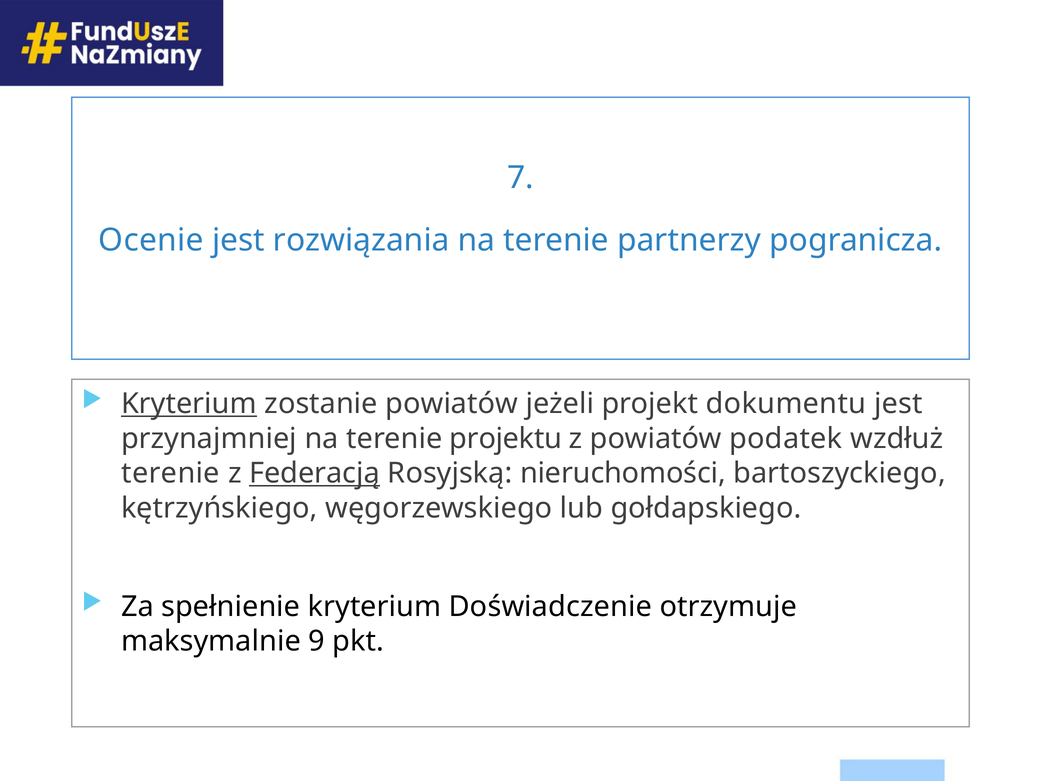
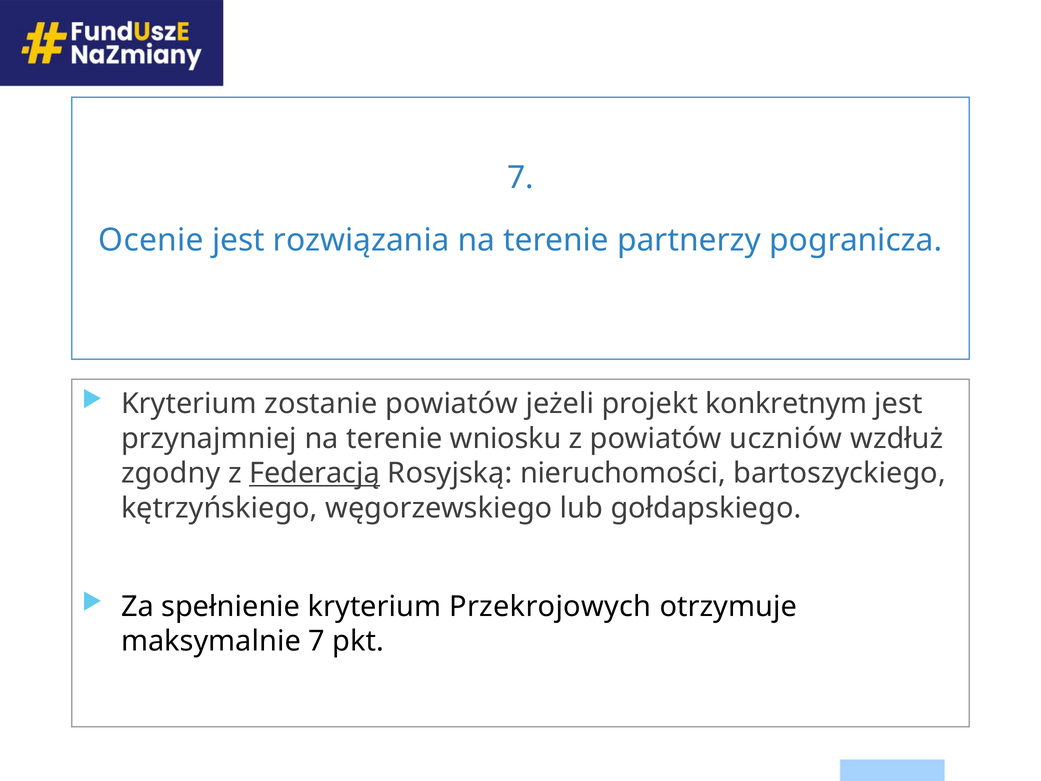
Kryterium at (189, 404) underline: present -> none
dokumentu: dokumentu -> konkretnym
projektu: projektu -> wniosku
podatek: podatek -> uczniów
terenie at (171, 473): terenie -> zgodny
Doświadczenie: Doświadczenie -> Przekrojowych
maksymalnie 9: 9 -> 7
